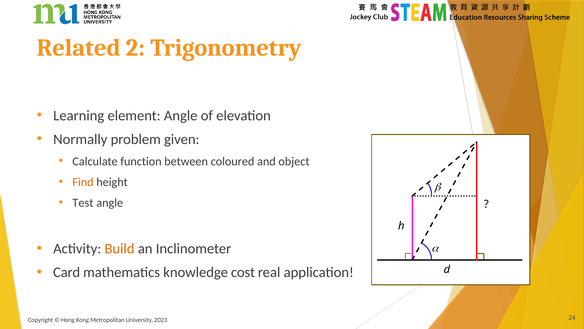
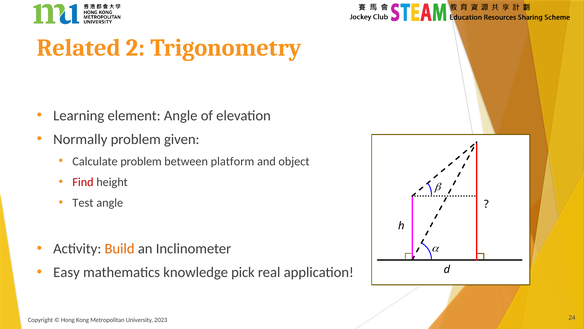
Calculate function: function -> problem
coloured: coloured -> platform
Find colour: orange -> red
Card: Card -> Easy
cost: cost -> pick
